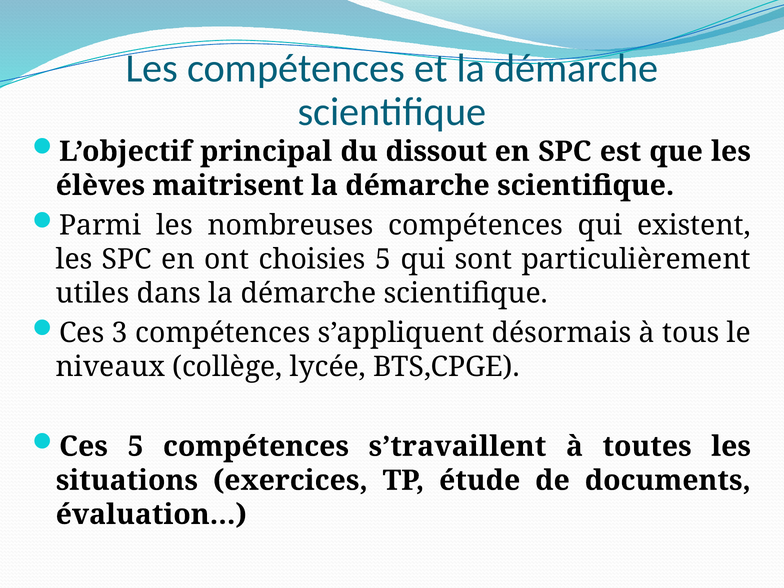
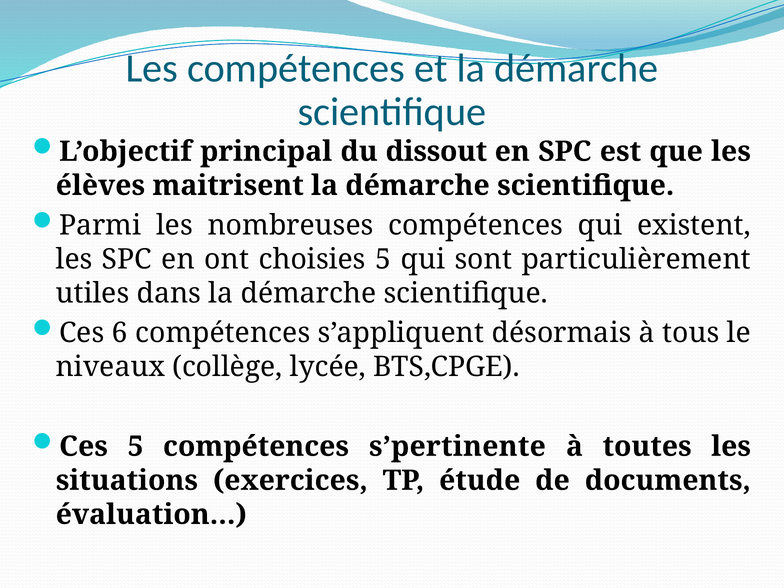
3: 3 -> 6
s’travaillent: s’travaillent -> s’pertinente
